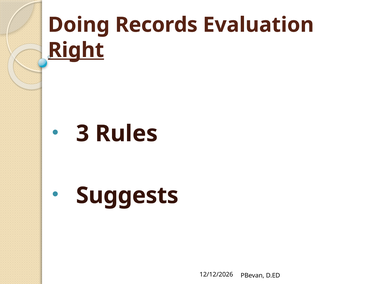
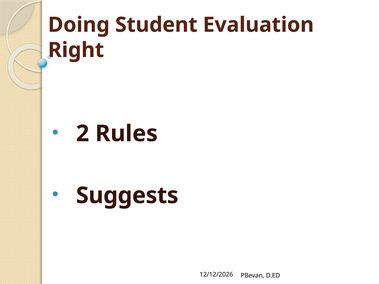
Records: Records -> Student
Right underline: present -> none
3: 3 -> 2
